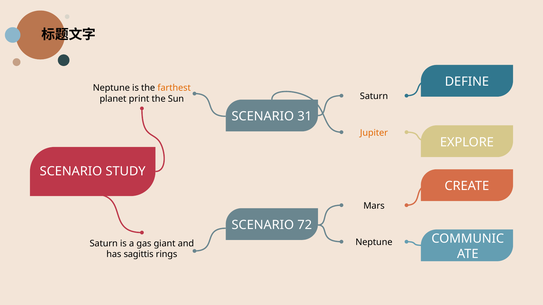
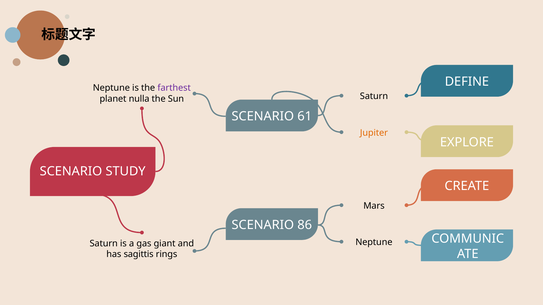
farthest colour: orange -> purple
print: print -> nulla
31: 31 -> 61
72: 72 -> 86
